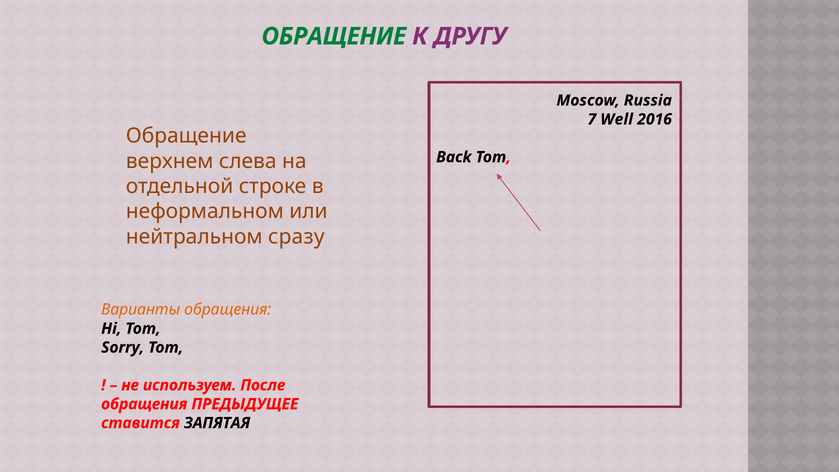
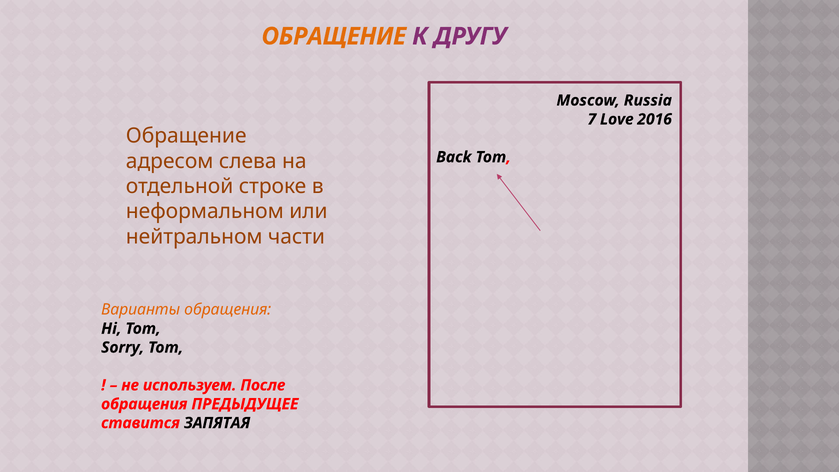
ОБРАЩЕНИЕ at (334, 36) colour: green -> orange
Well: Well -> Love
верхнем: верхнем -> адресом
сразу: сразу -> части
